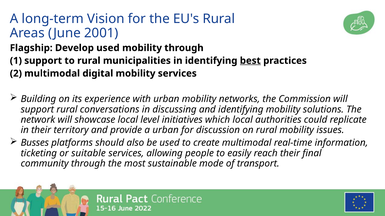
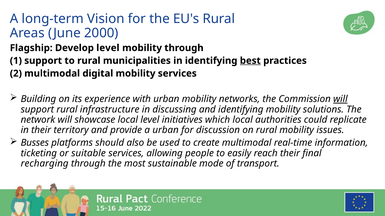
2001: 2001 -> 2000
Develop used: used -> level
will at (340, 99) underline: none -> present
conversations: conversations -> infrastructure
community: community -> recharging
